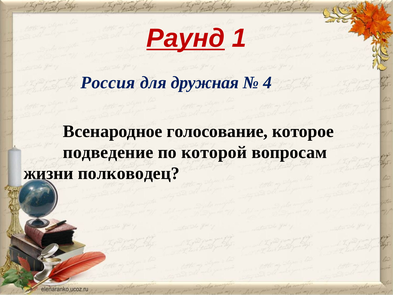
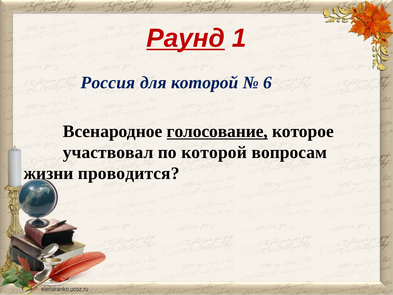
для дружная: дружная -> которой
4: 4 -> 6
голосование underline: none -> present
подведение: подведение -> участвовал
полководец: полководец -> проводится
